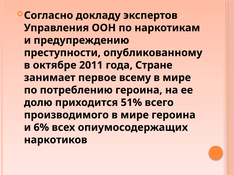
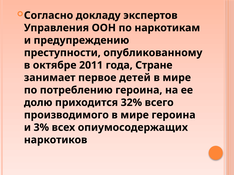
всему: всему -> детей
51%: 51% -> 32%
6%: 6% -> 3%
